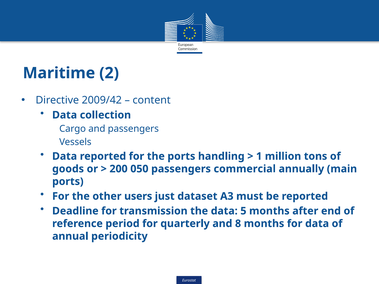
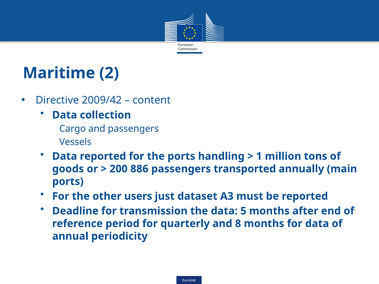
050: 050 -> 886
commercial: commercial -> transported
